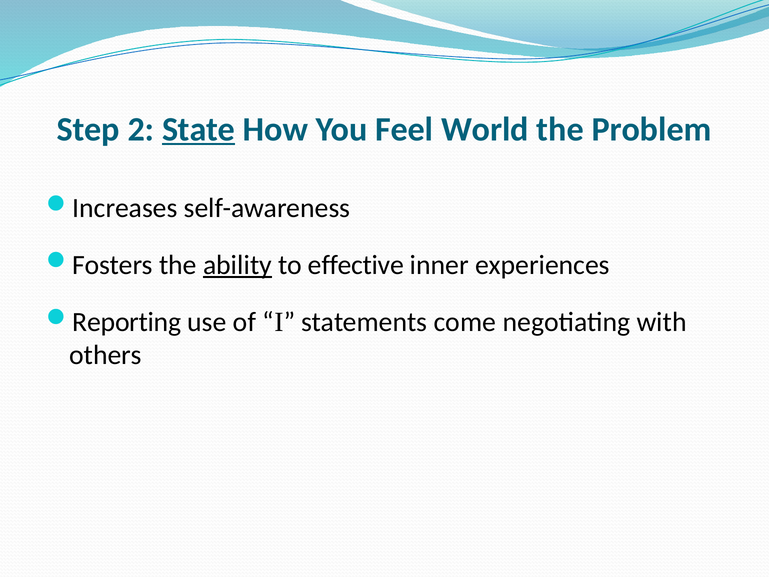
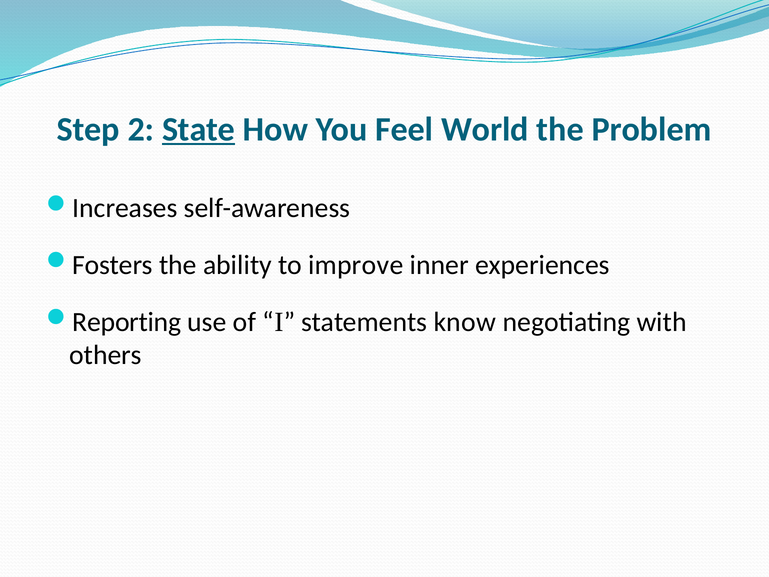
ability underline: present -> none
effective: effective -> improve
come: come -> know
